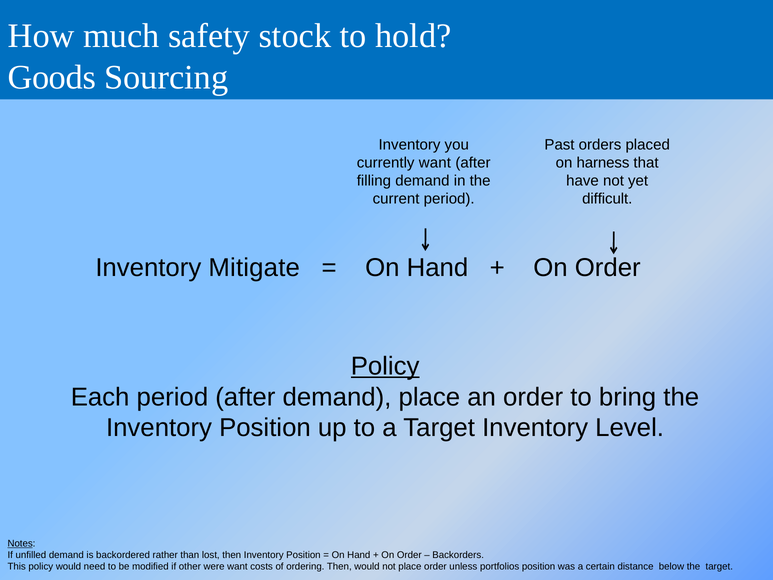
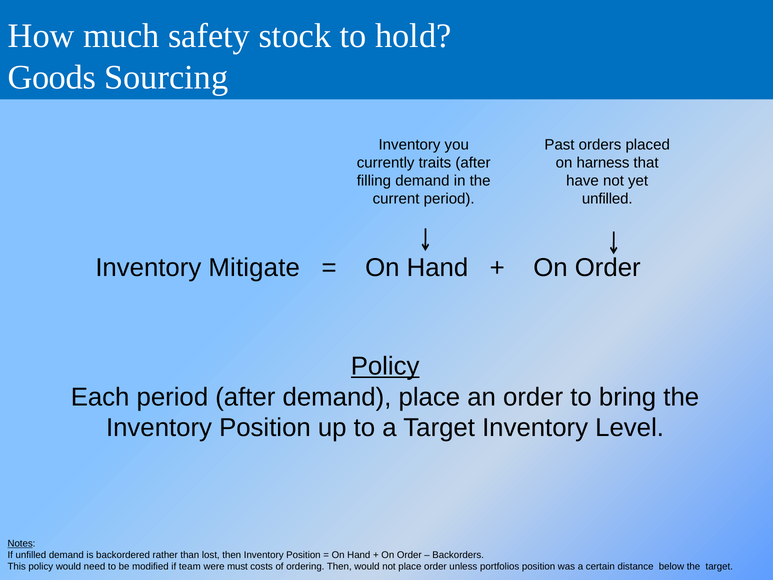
currently want: want -> traits
difficult at (607, 199): difficult -> unfilled
other: other -> team
were want: want -> must
